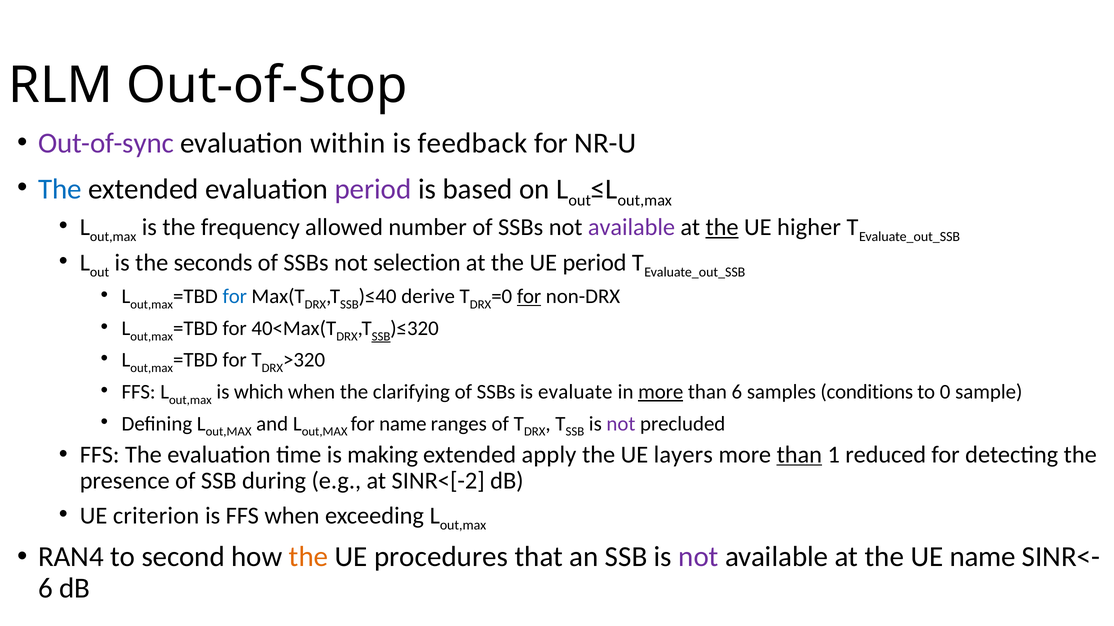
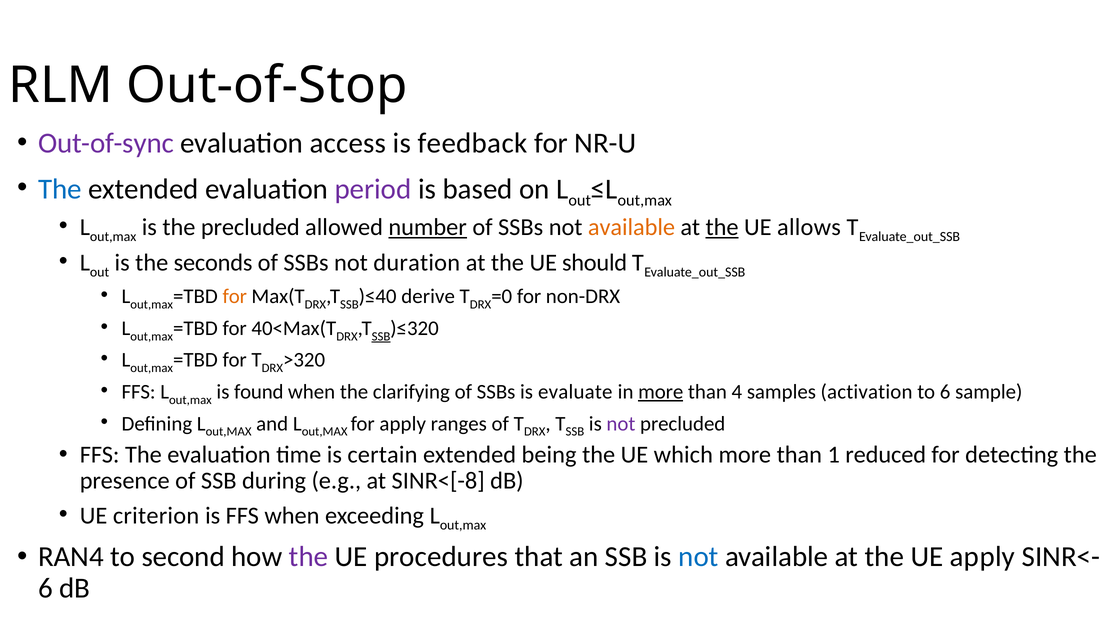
within: within -> access
the frequency: frequency -> precluded
number underline: none -> present
available at (632, 228) colour: purple -> orange
higher: higher -> allows
selection: selection -> duration
UE period: period -> should
for at (235, 297) colour: blue -> orange
for at (529, 297) underline: present -> none
which: which -> found
than 6: 6 -> 4
conditions: conditions -> activation
to 0: 0 -> 6
for name: name -> apply
making: making -> certain
apply: apply -> being
layers: layers -> which
than at (799, 455) underline: present -> none
SINR<[-2: SINR<[-2 -> SINR<[-8
the at (309, 557) colour: orange -> purple
not at (698, 557) colour: purple -> blue
UE name: name -> apply
